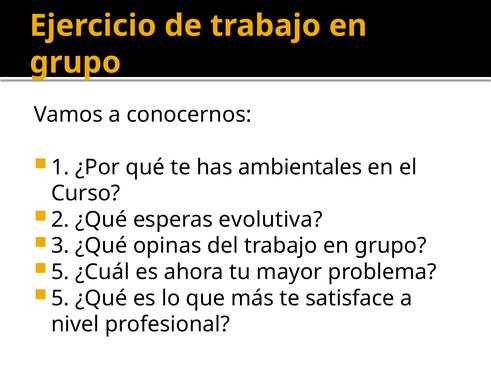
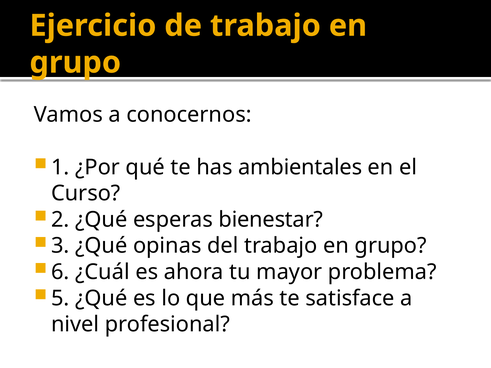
evolutiva: evolutiva -> bienestar
5 at (60, 272): 5 -> 6
